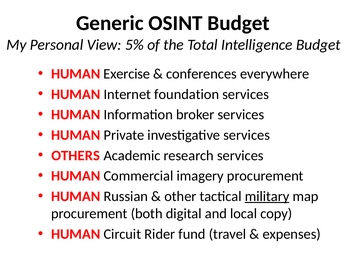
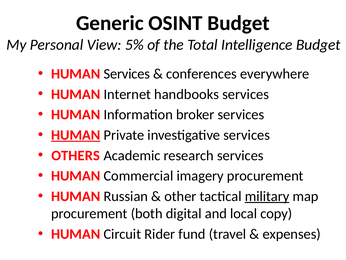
HUMAN Exercise: Exercise -> Services
foundation: foundation -> handbooks
HUMAN at (76, 135) underline: none -> present
